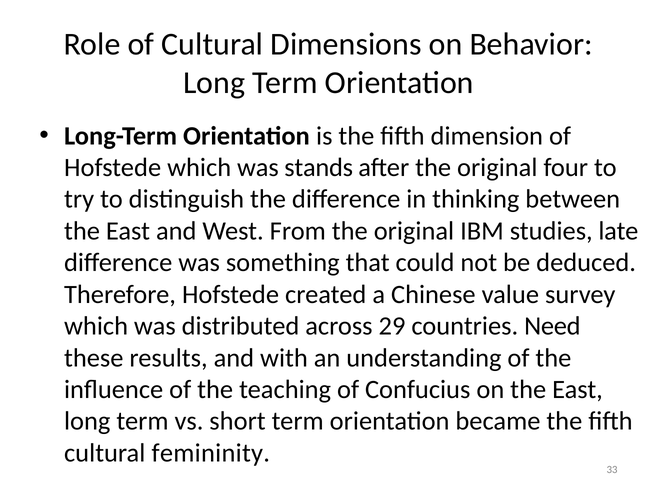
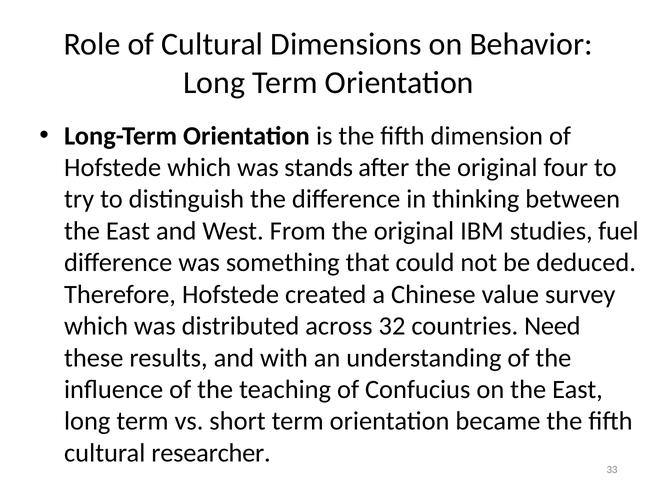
late: late -> fuel
29: 29 -> 32
femininity: femininity -> researcher
